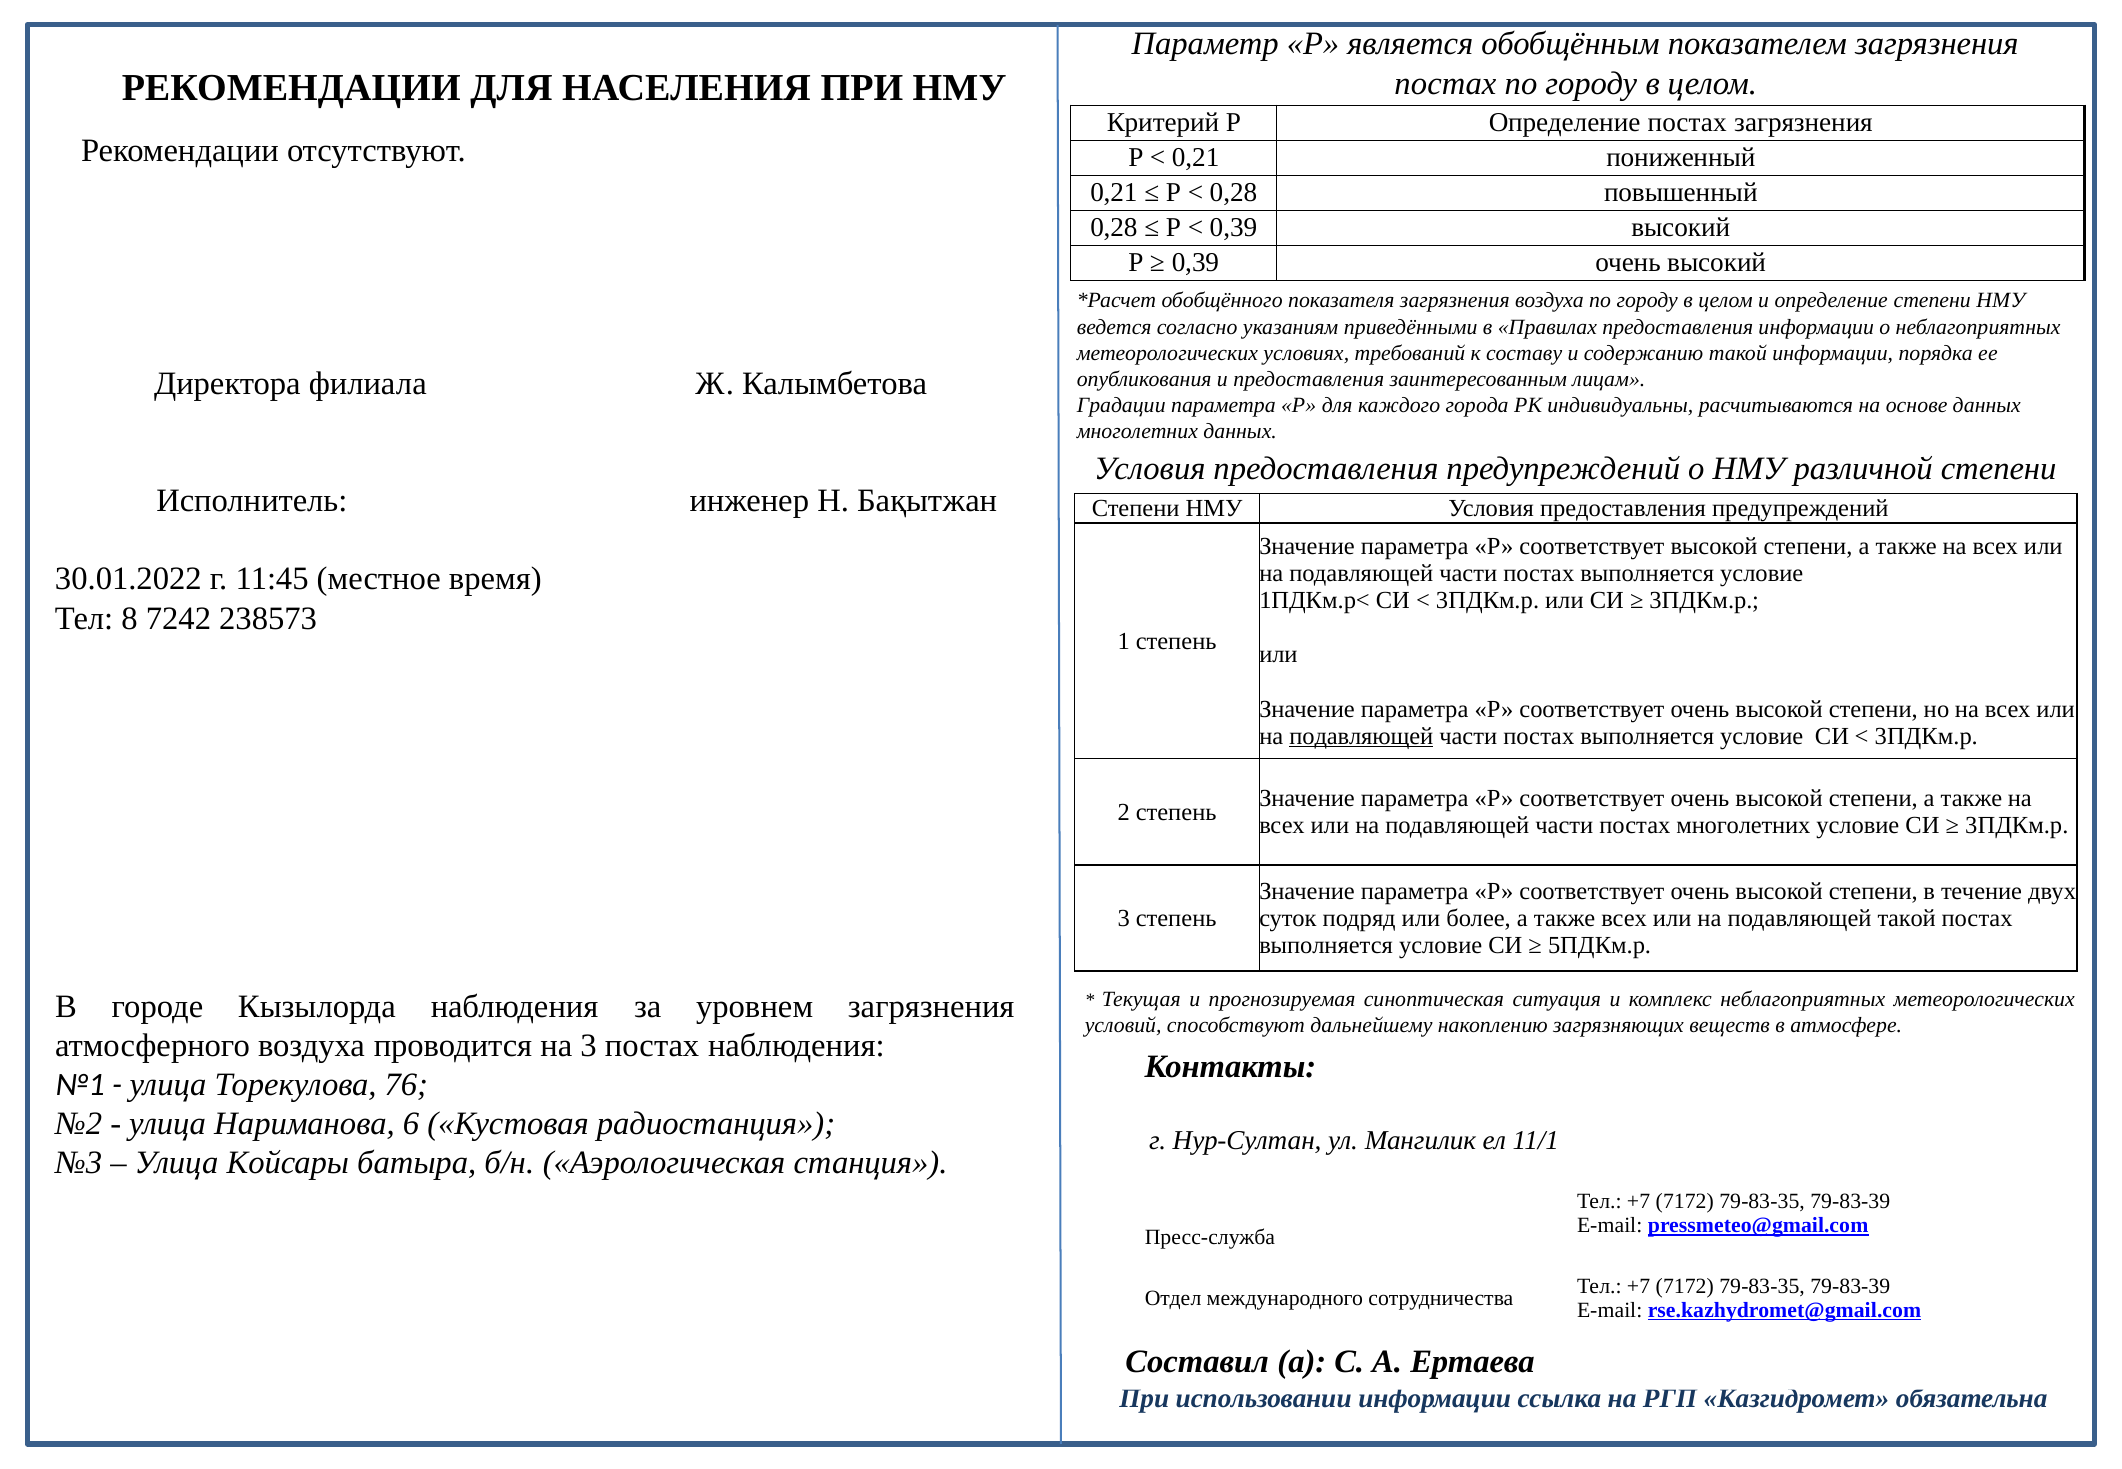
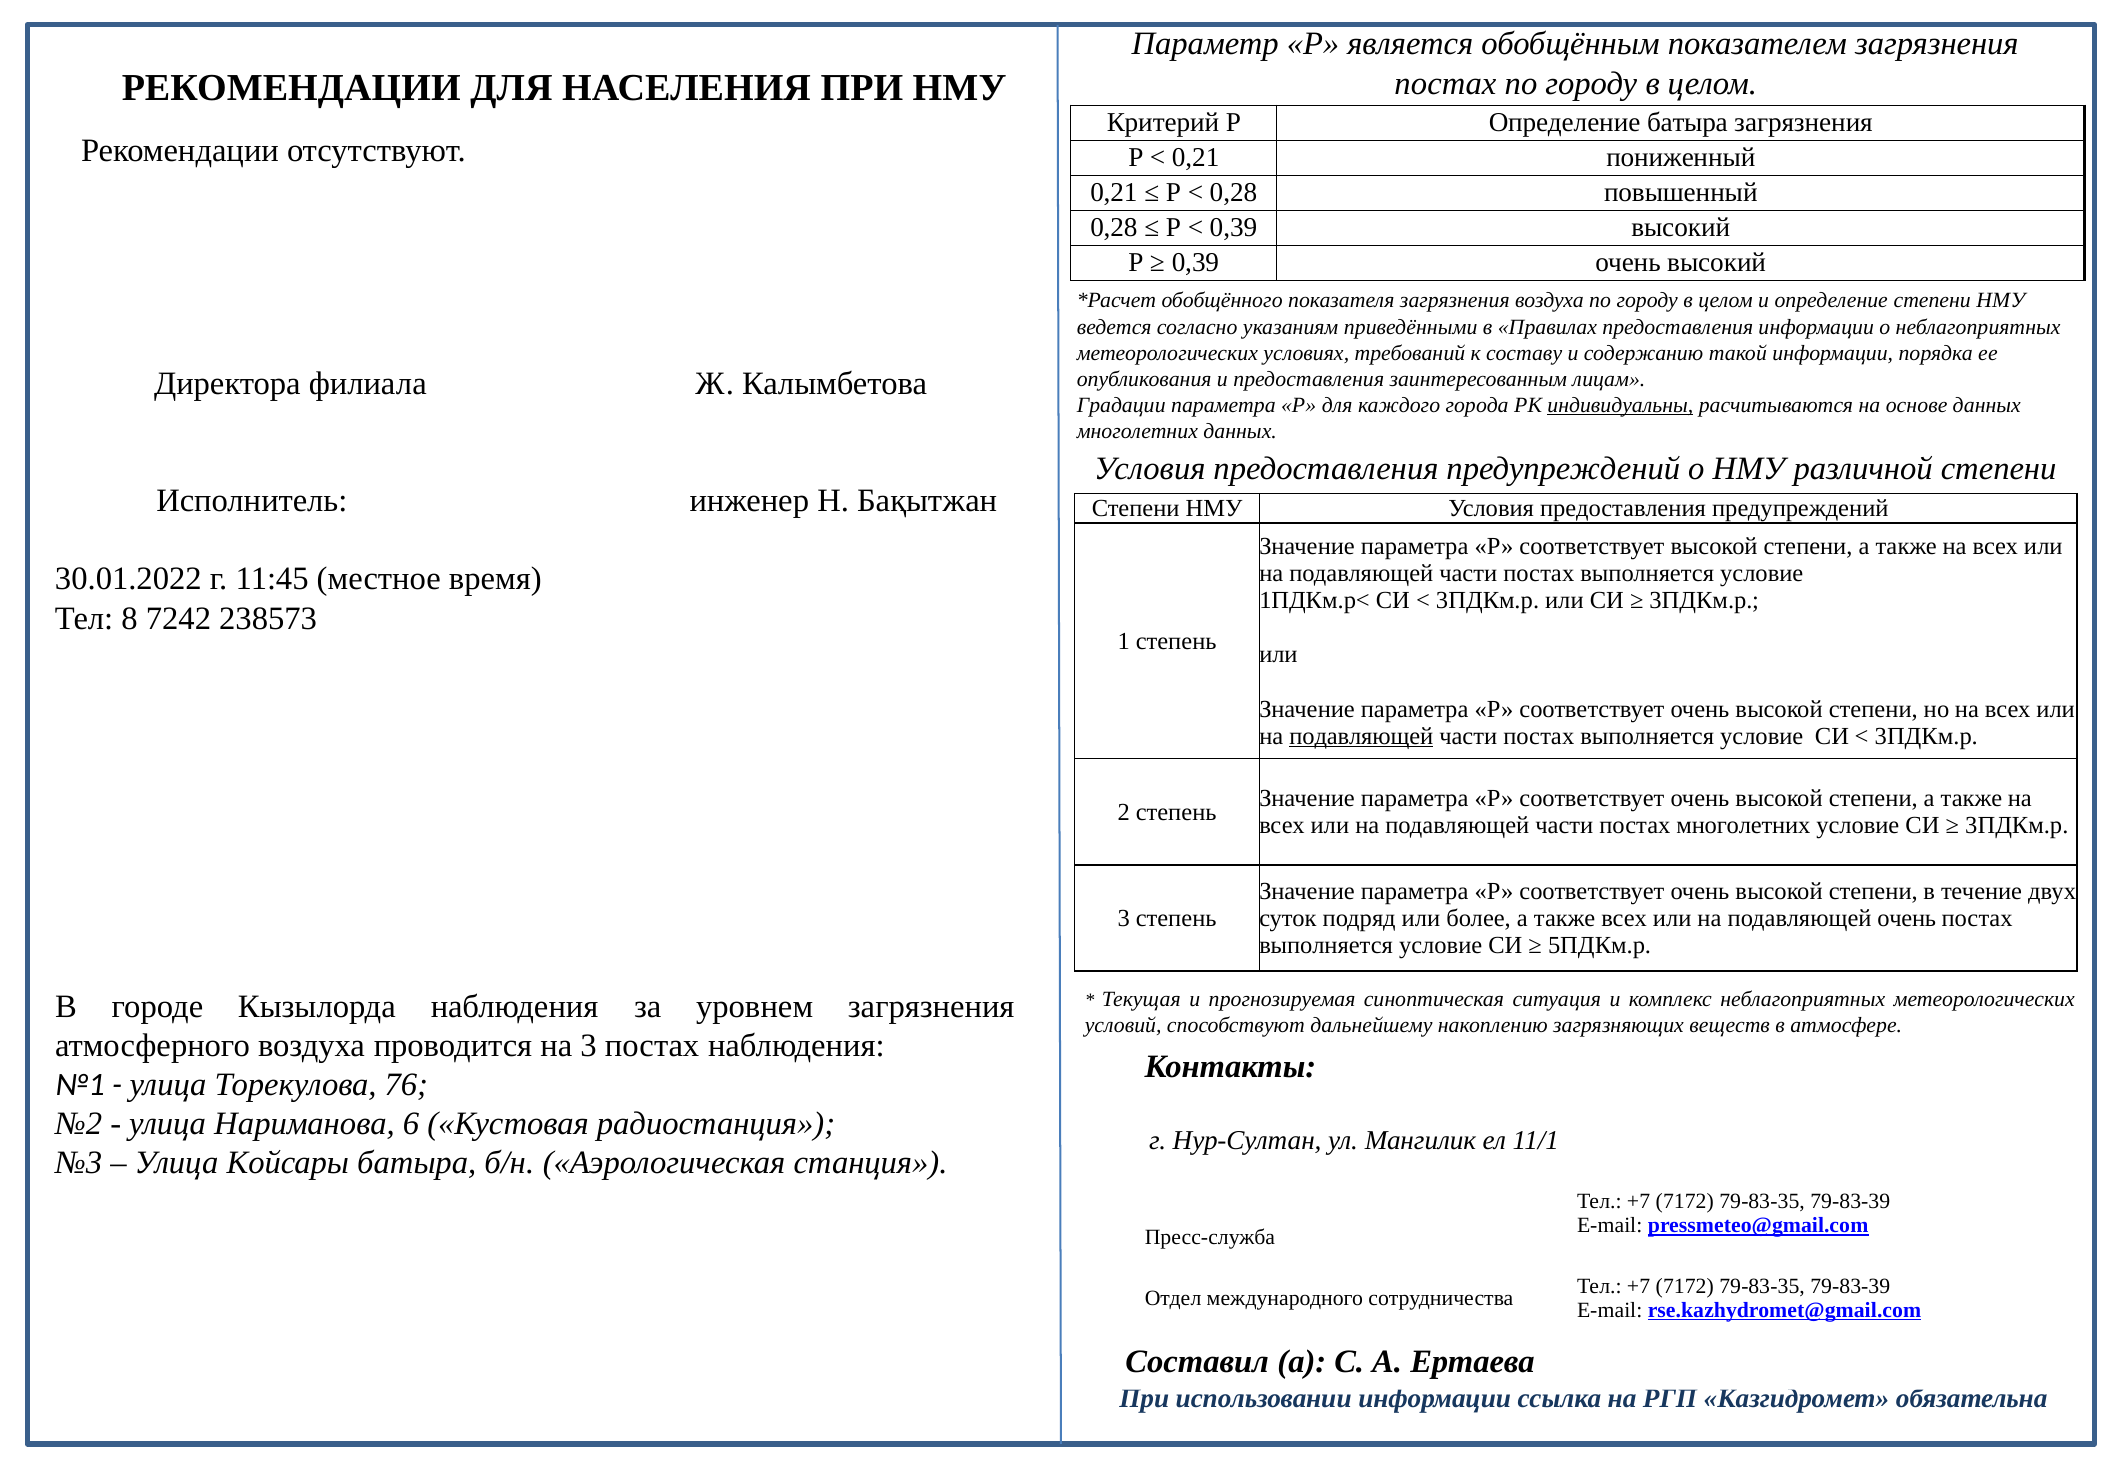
Определение постах: постах -> батыра
индивидуальны underline: none -> present
подавляющей такой: такой -> очень
